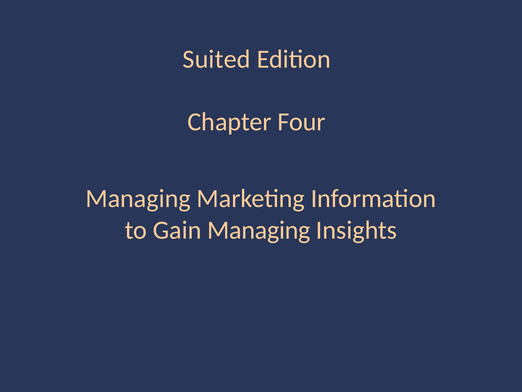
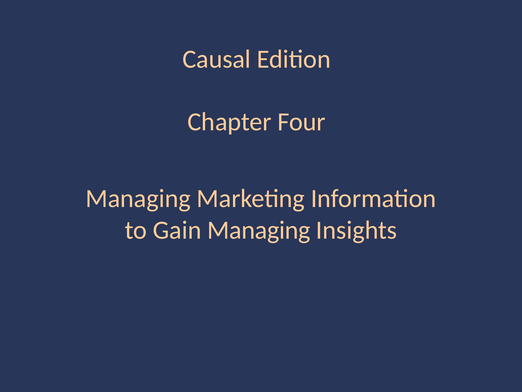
Suited: Suited -> Causal
